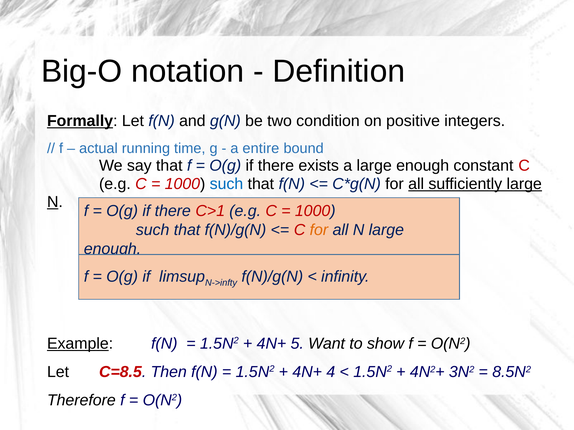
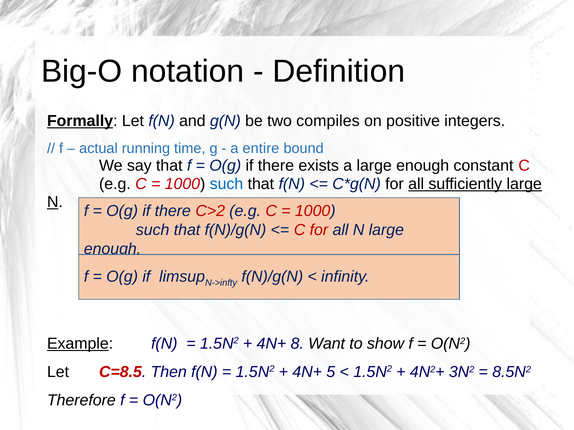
condition: condition -> compiles
C>1: C>1 -> C>2
for at (319, 230) colour: orange -> red
5: 5 -> 8
4: 4 -> 5
